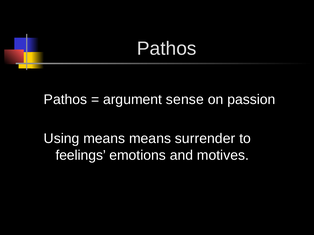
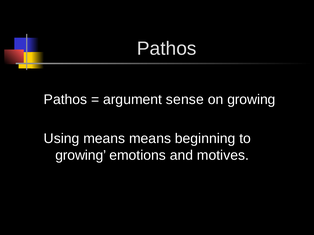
on passion: passion -> growing
surrender: surrender -> beginning
feelings at (81, 156): feelings -> growing
